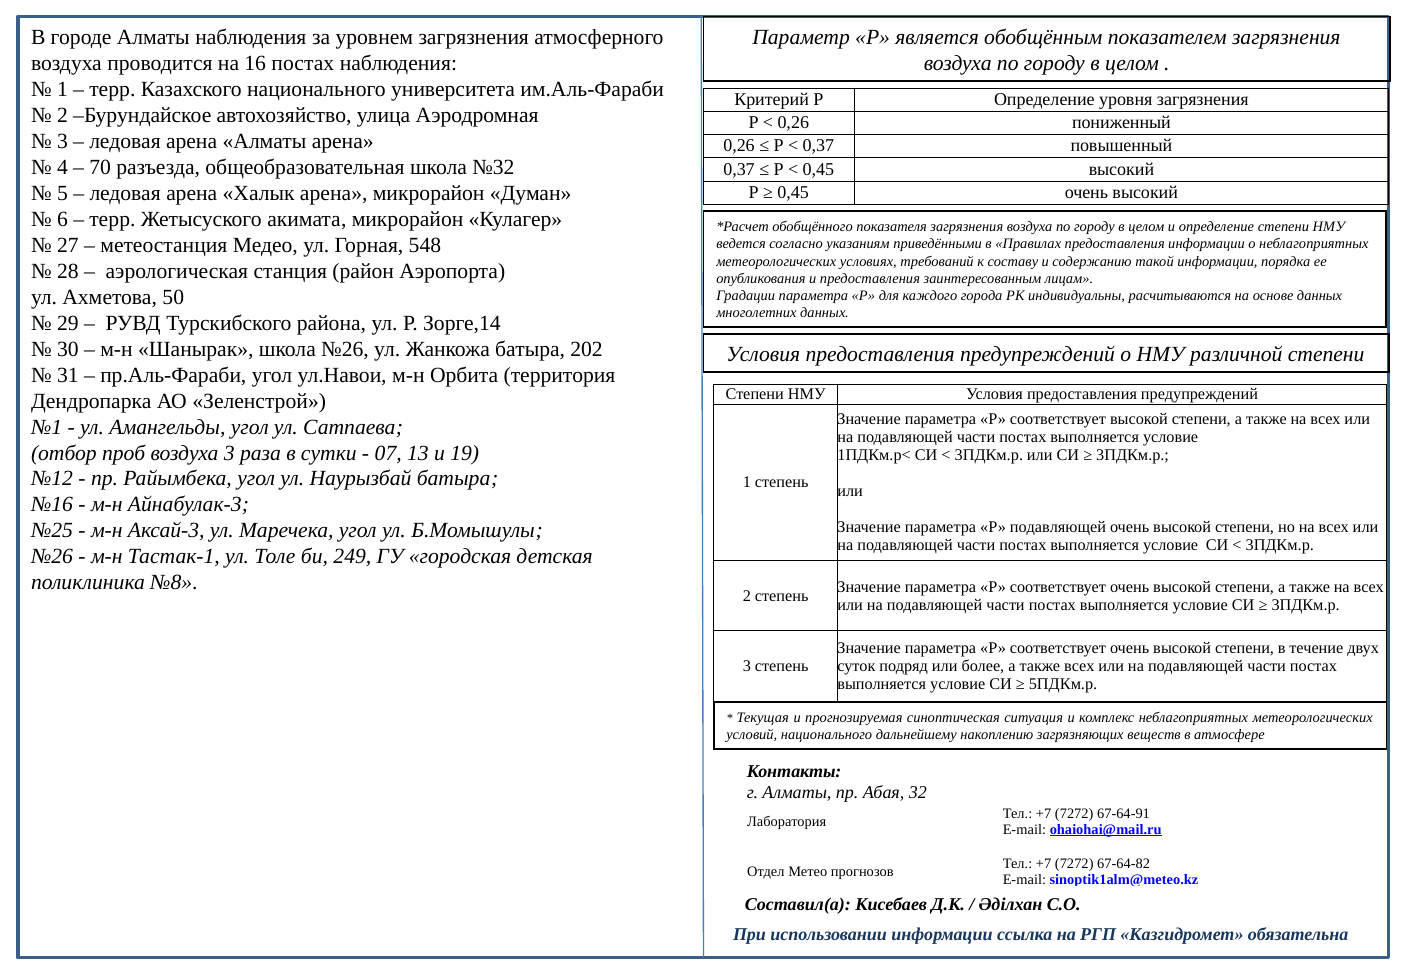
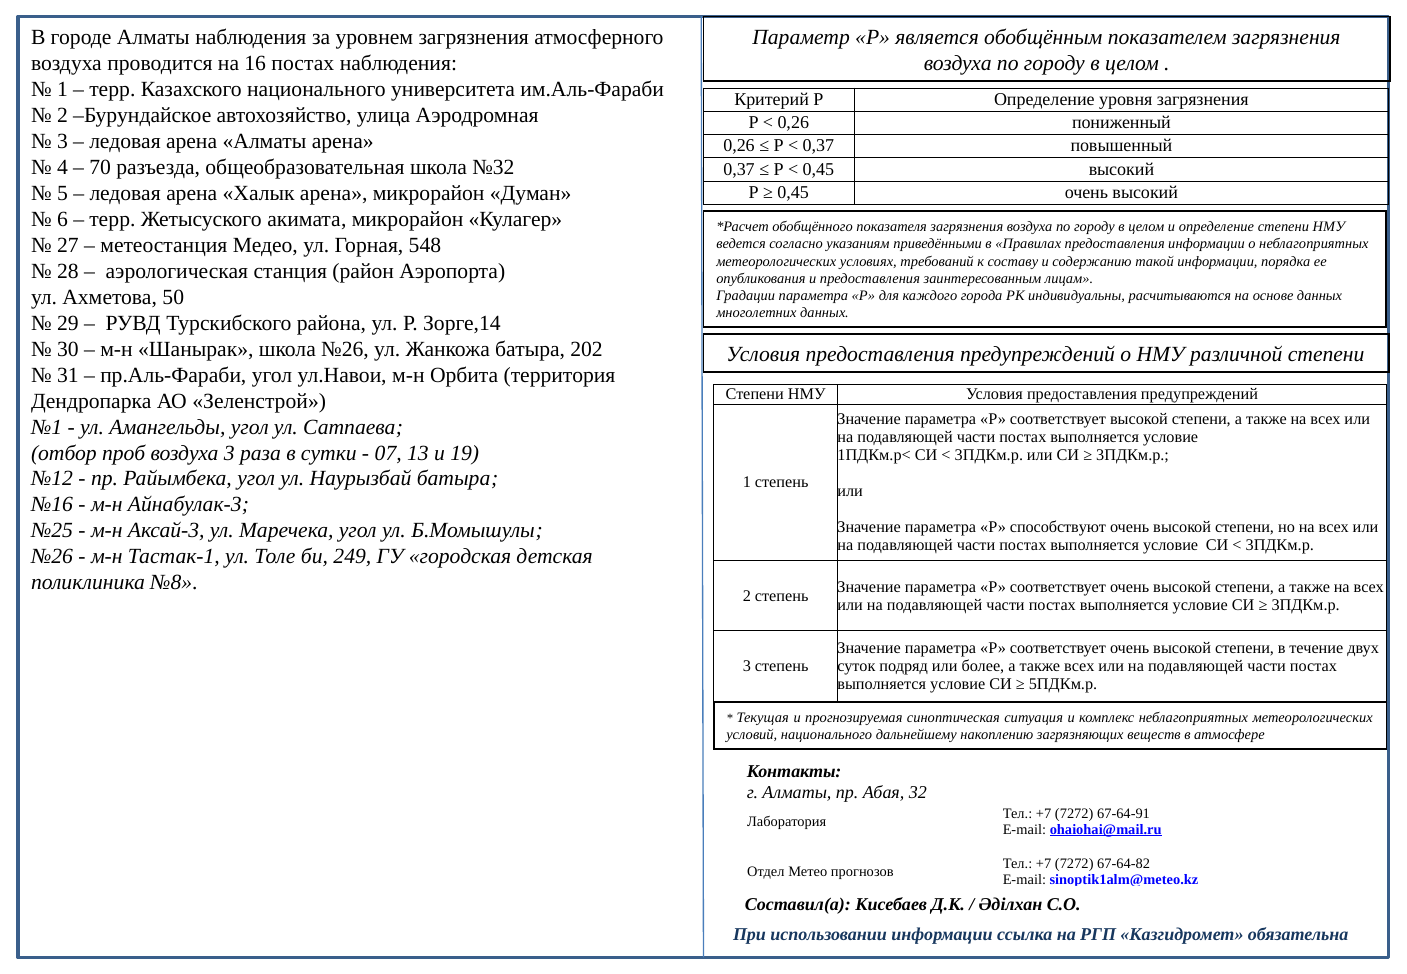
Р подавляющей: подавляющей -> способствуют
